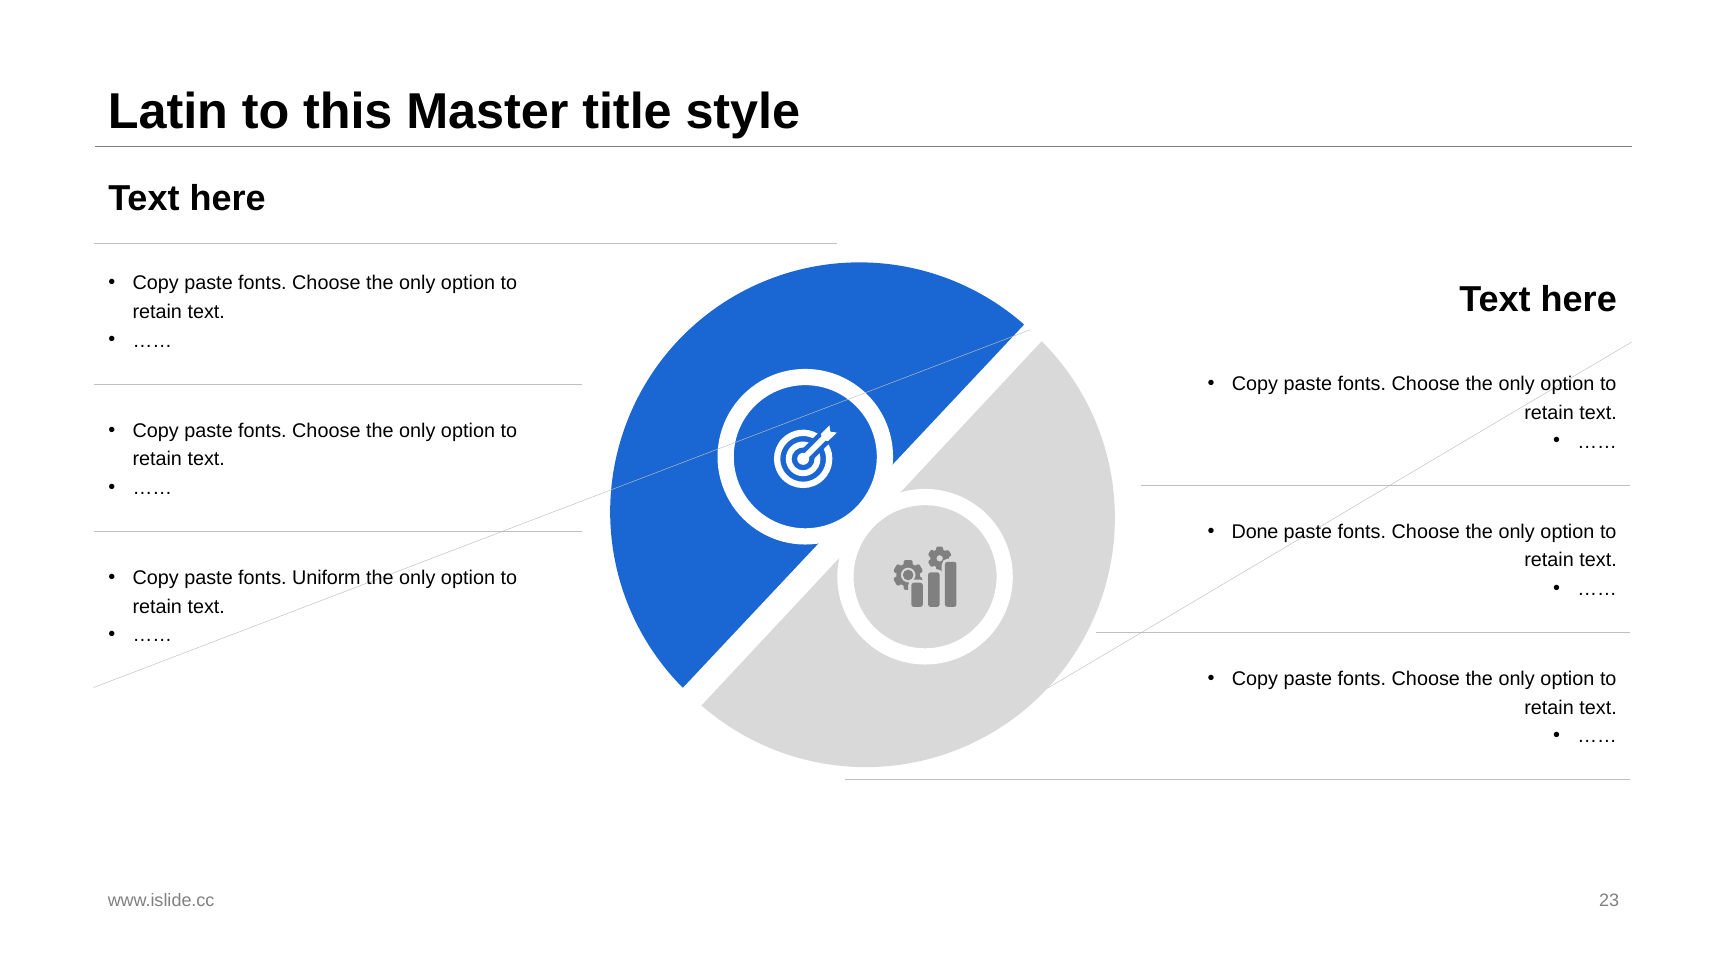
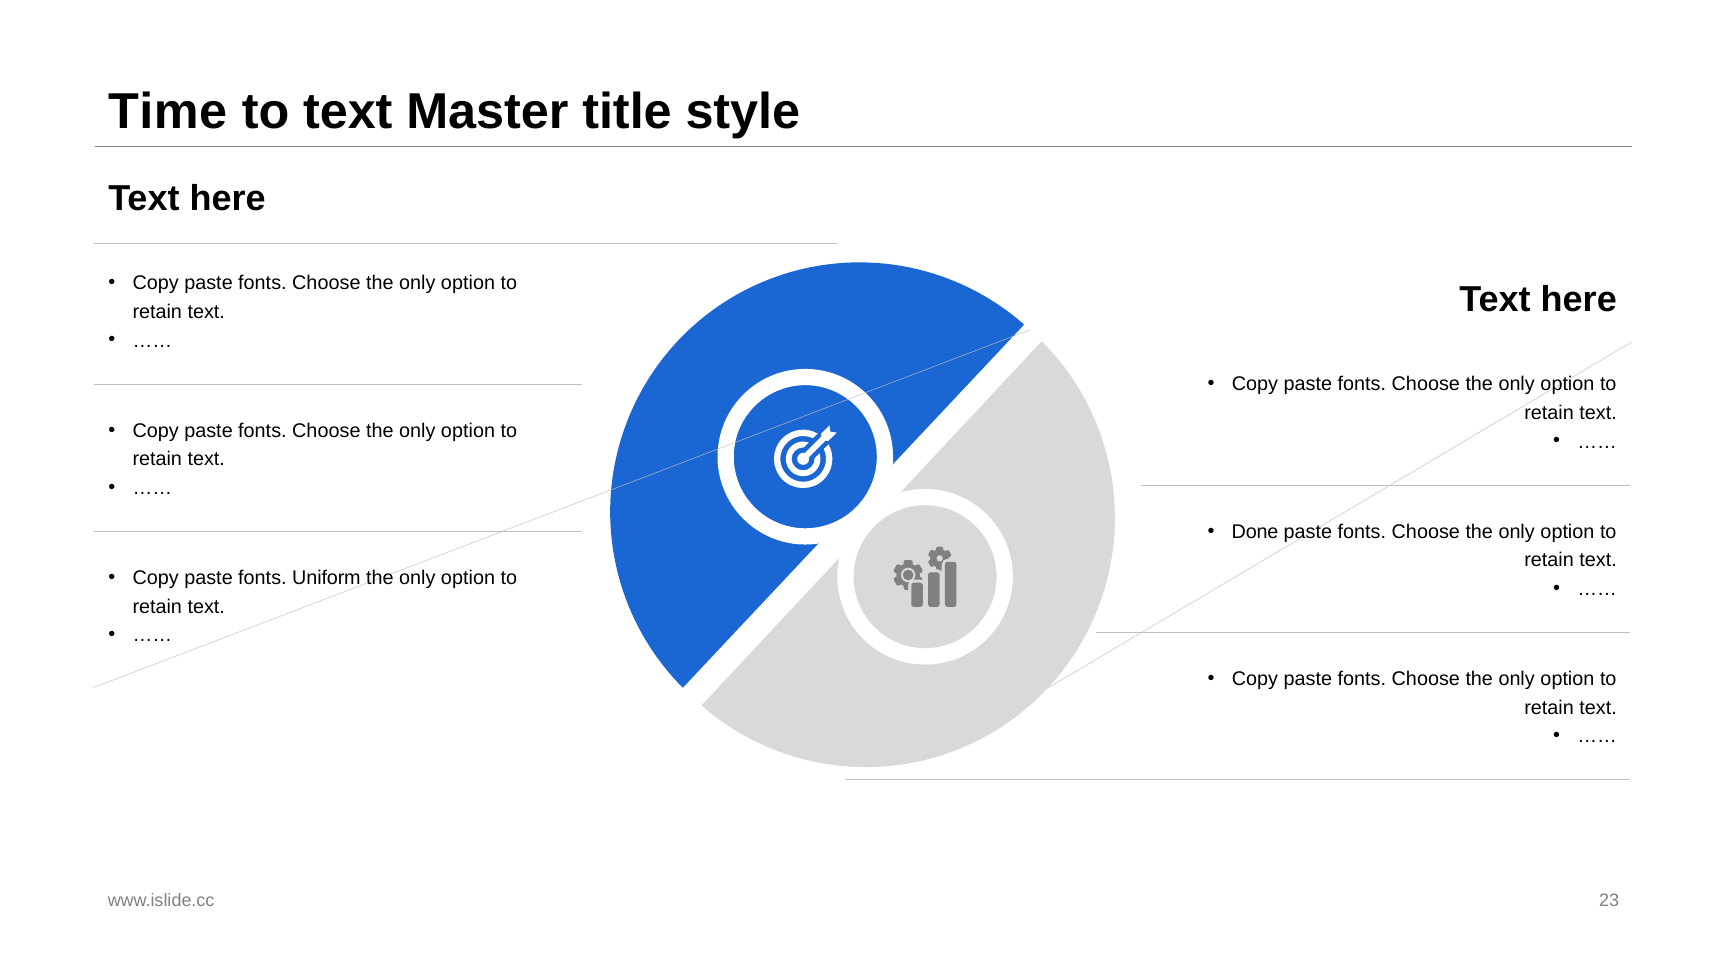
Latin: Latin -> Time
to this: this -> text
